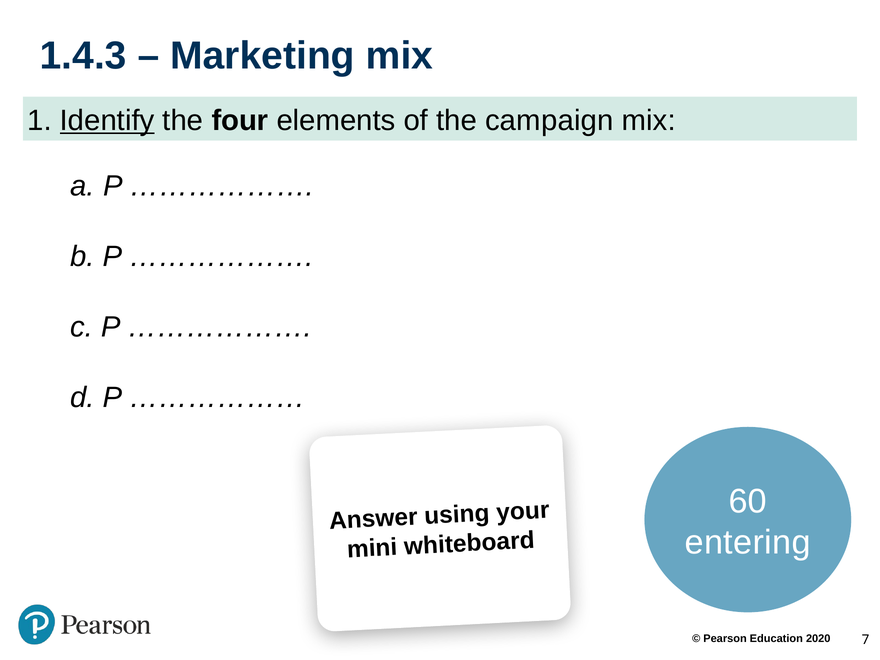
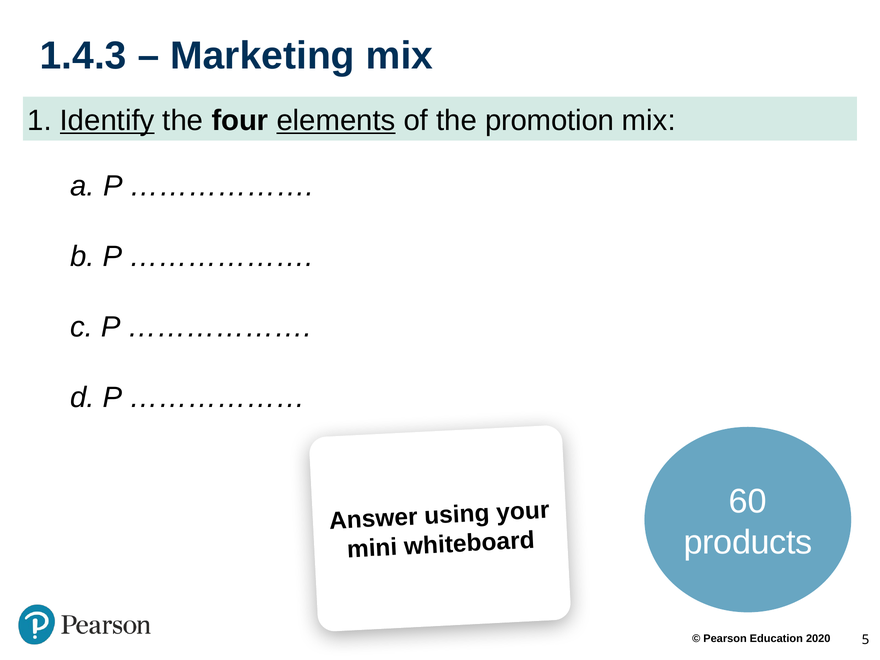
elements underline: none -> present
campaign: campaign -> promotion
entering: entering -> products
7: 7 -> 5
